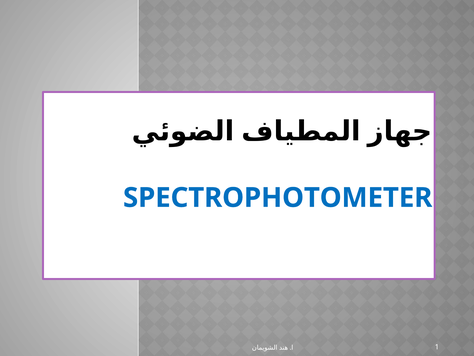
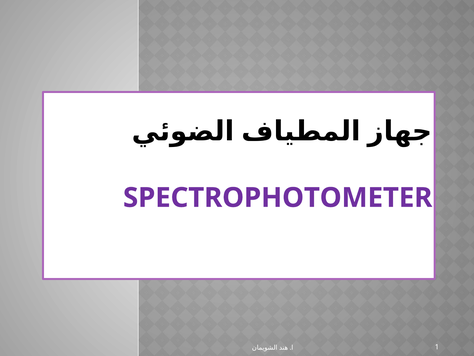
SPECTROPHOTOMETER colour: blue -> purple
